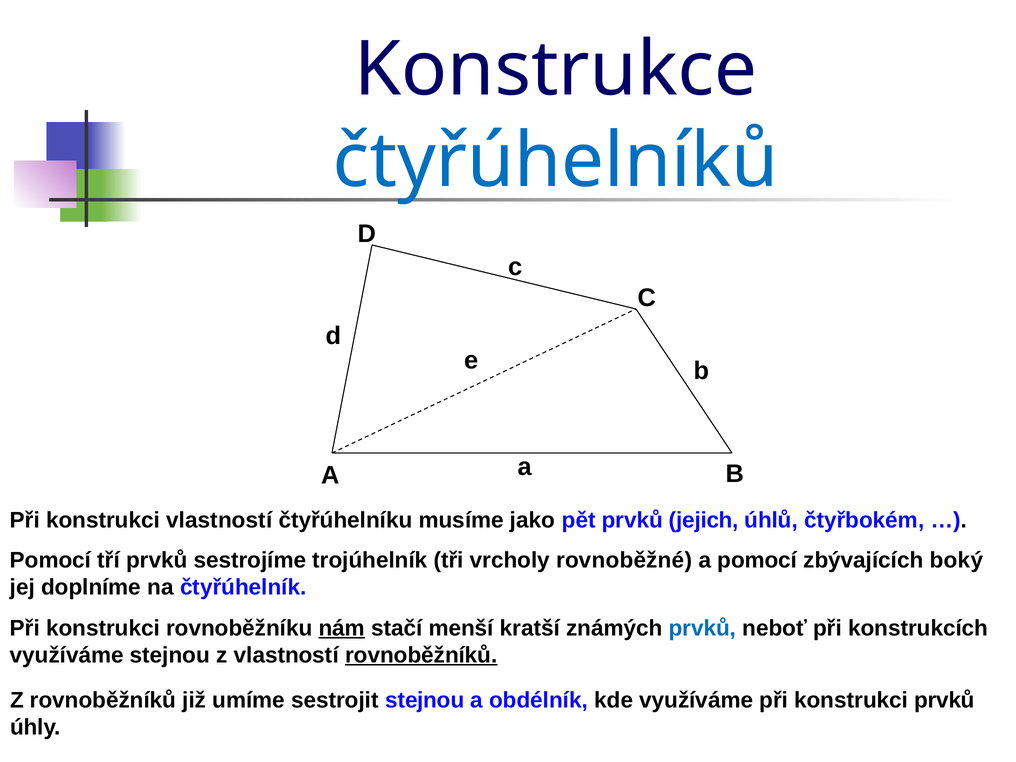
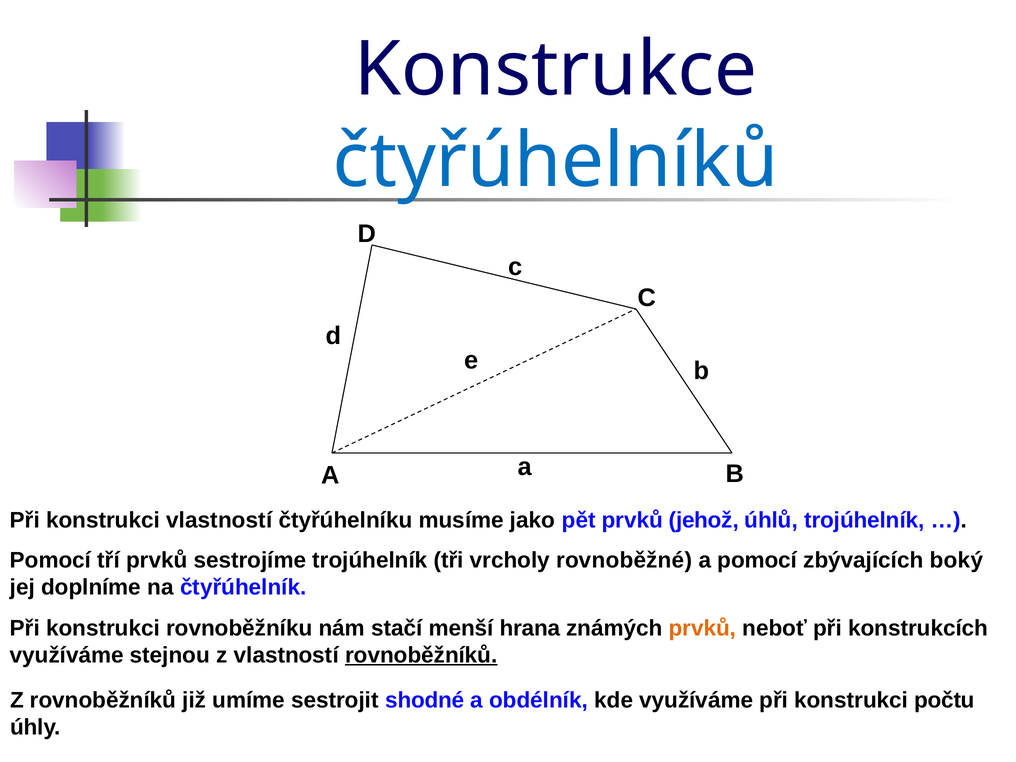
jejich: jejich -> jehož
úhlů čtyřbokém: čtyřbokém -> trojúhelník
nám underline: present -> none
kratší: kratší -> hrana
prvků at (703, 628) colour: blue -> orange
sestrojit stejnou: stejnou -> shodné
konstrukci prvků: prvků -> počtu
